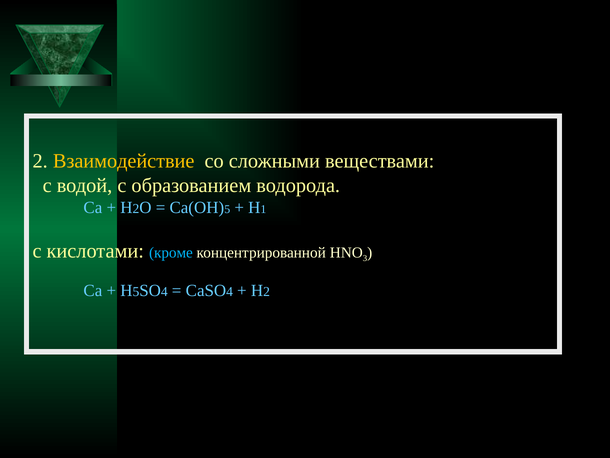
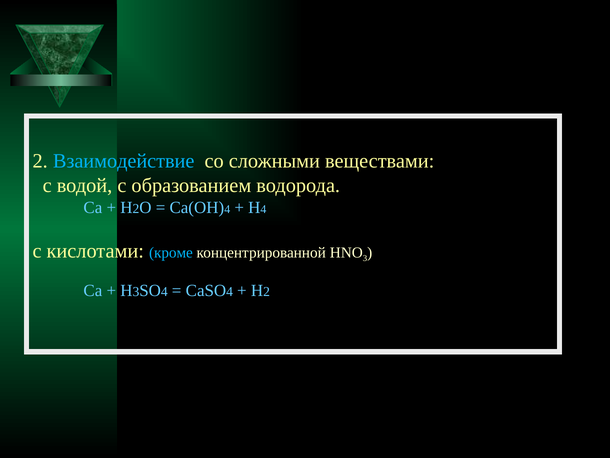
Взаимодействие colour: yellow -> light blue
5 at (227, 209): 5 -> 4
1 at (263, 209): 1 -> 4
5 at (136, 292): 5 -> 3
